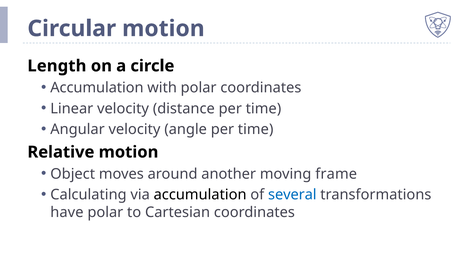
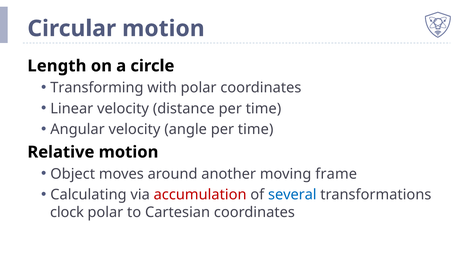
Accumulation at (97, 88): Accumulation -> Transforming
accumulation at (200, 194) colour: black -> red
have: have -> clock
